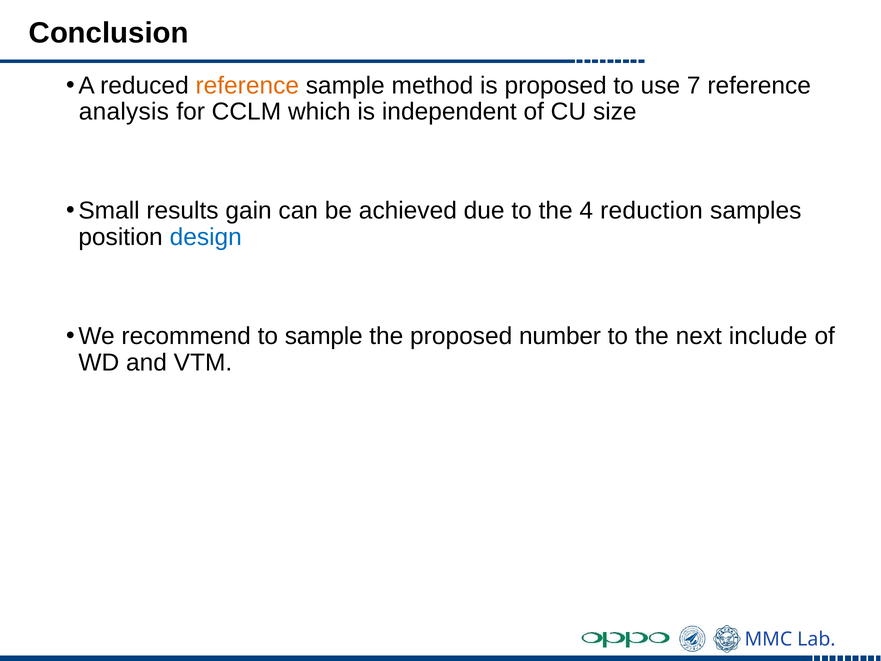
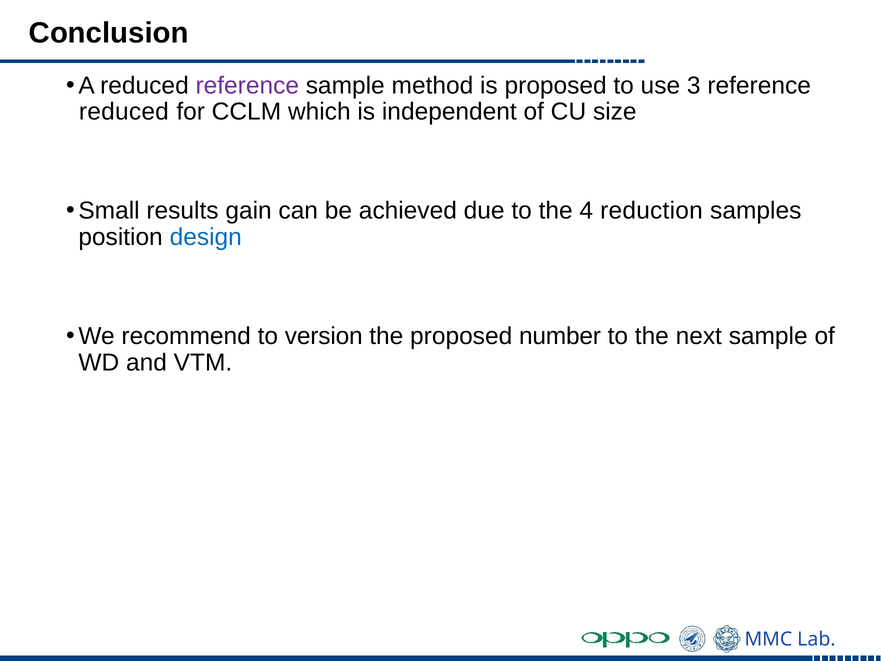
reference at (247, 85) colour: orange -> purple
7: 7 -> 3
analysis at (124, 112): analysis -> reduced
to sample: sample -> version
next include: include -> sample
